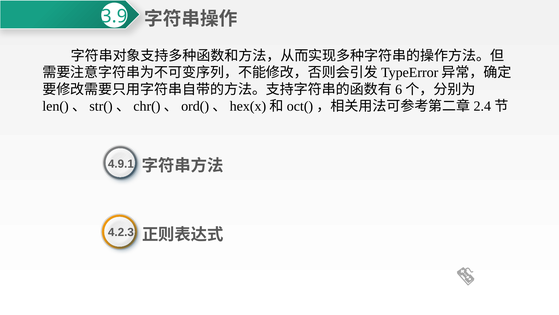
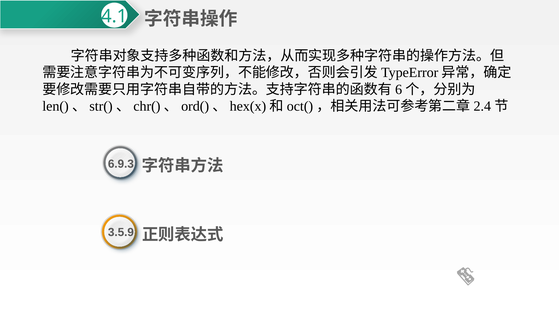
3.9: 3.9 -> 4.1
4.9.1: 4.9.1 -> 6.9.3
4.2.3: 4.2.3 -> 3.5.9
